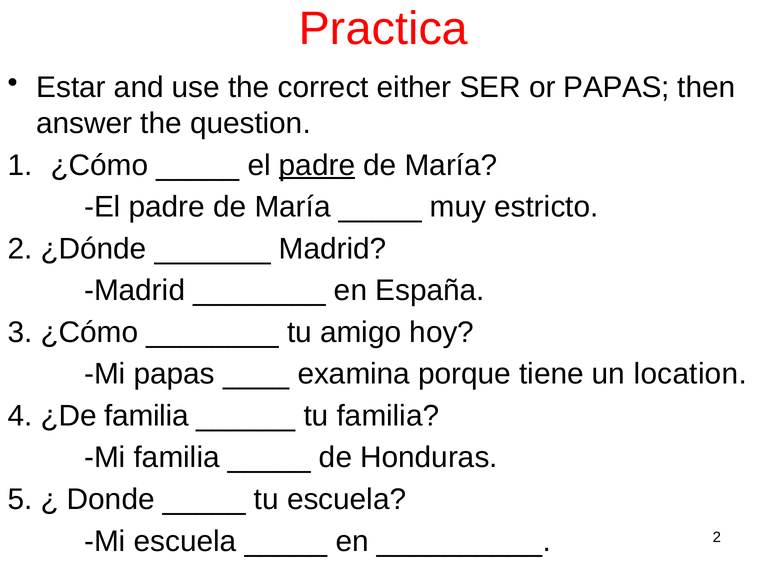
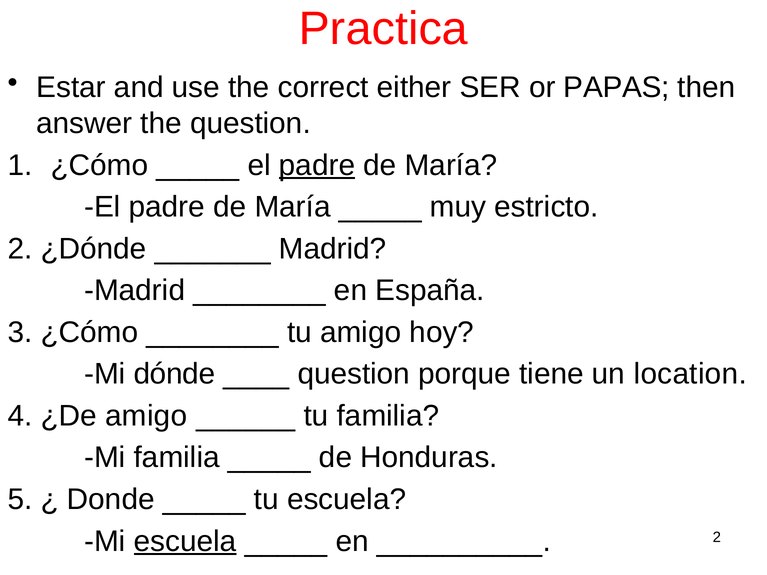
Mi papas: papas -> dónde
examina at (354, 374): examina -> question
¿De familia: familia -> amigo
escuela at (185, 541) underline: none -> present
